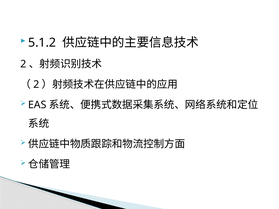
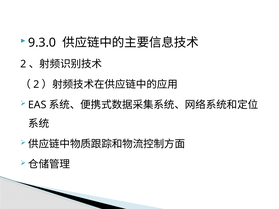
5.1.2: 5.1.2 -> 9.3.0
